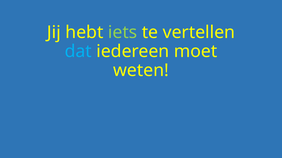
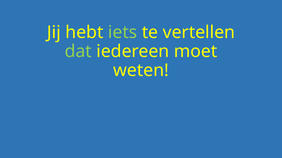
dat colour: light blue -> light green
